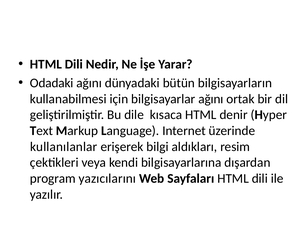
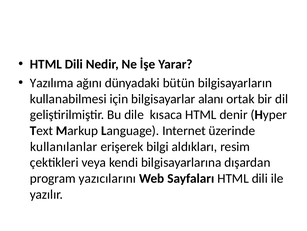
Odadaki: Odadaki -> Yazılıma
bilgisayarlar ağını: ağını -> alanı
